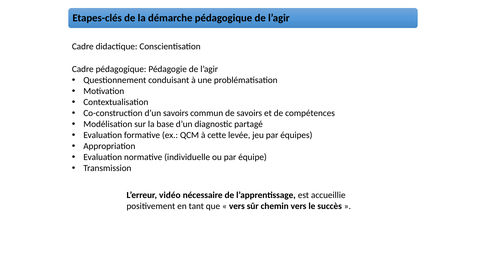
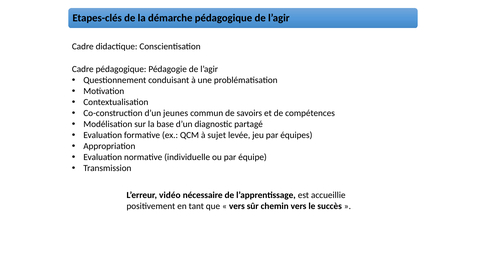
d’un savoirs: savoirs -> jeunes
cette: cette -> sujet
